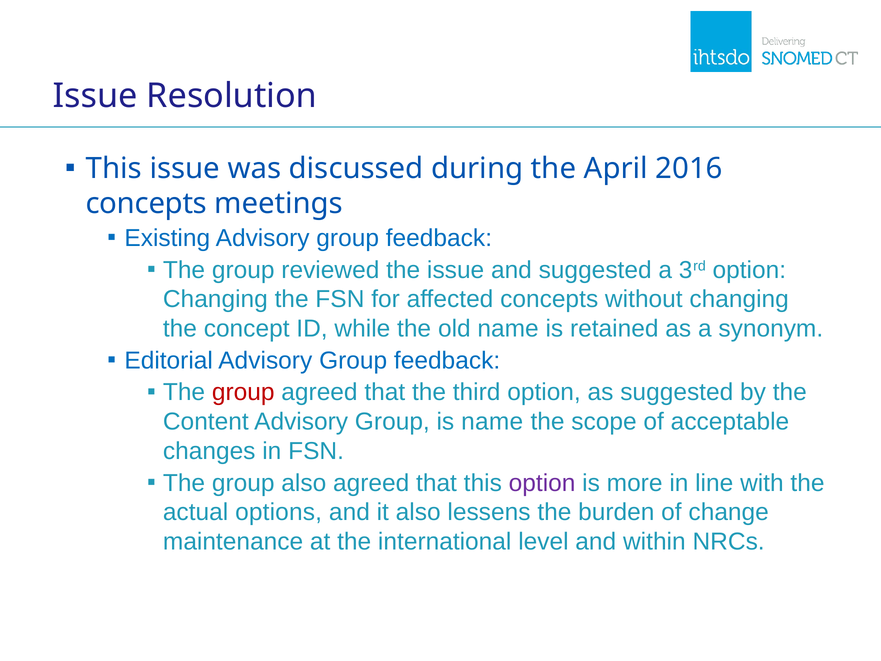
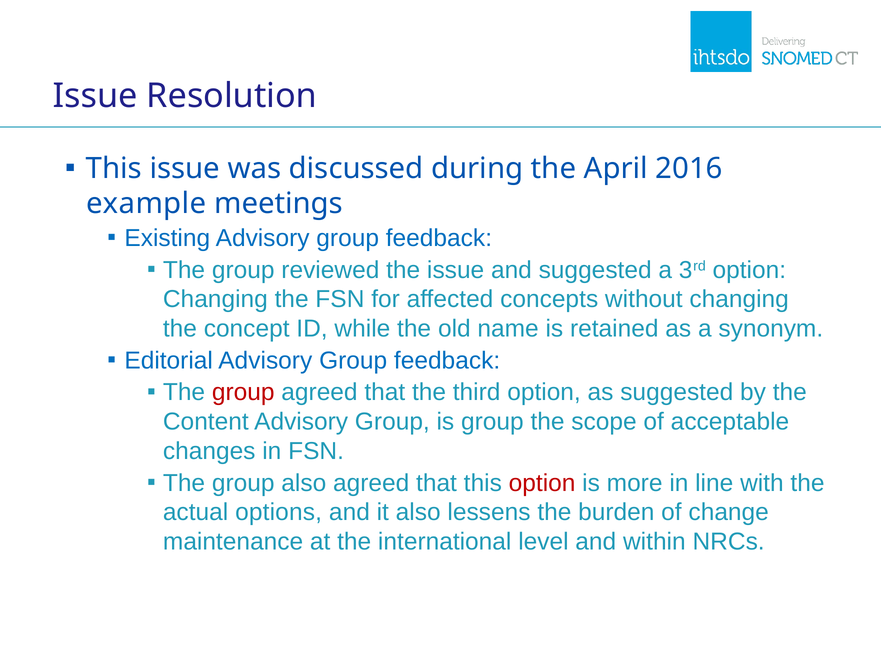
concepts at (146, 204): concepts -> example
is name: name -> group
option at (542, 483) colour: purple -> red
